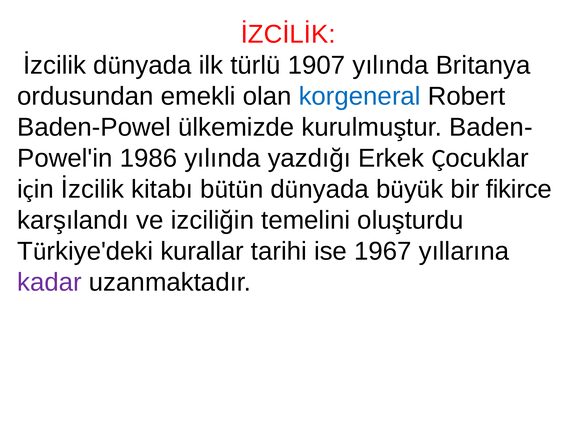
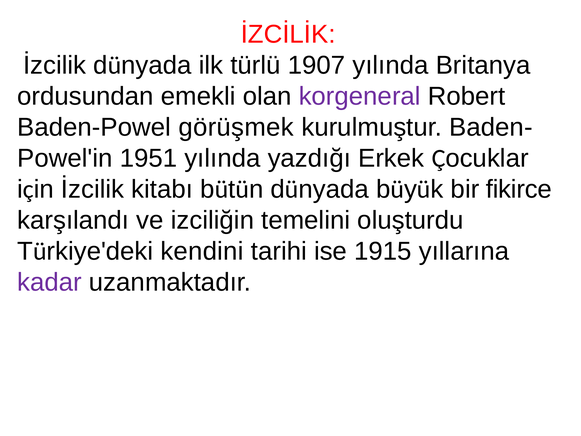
korgeneral colour: blue -> purple
ülkemizde: ülkemizde -> görüşmek
1986: 1986 -> 1951
kurallar: kurallar -> kendini
1967: 1967 -> 1915
